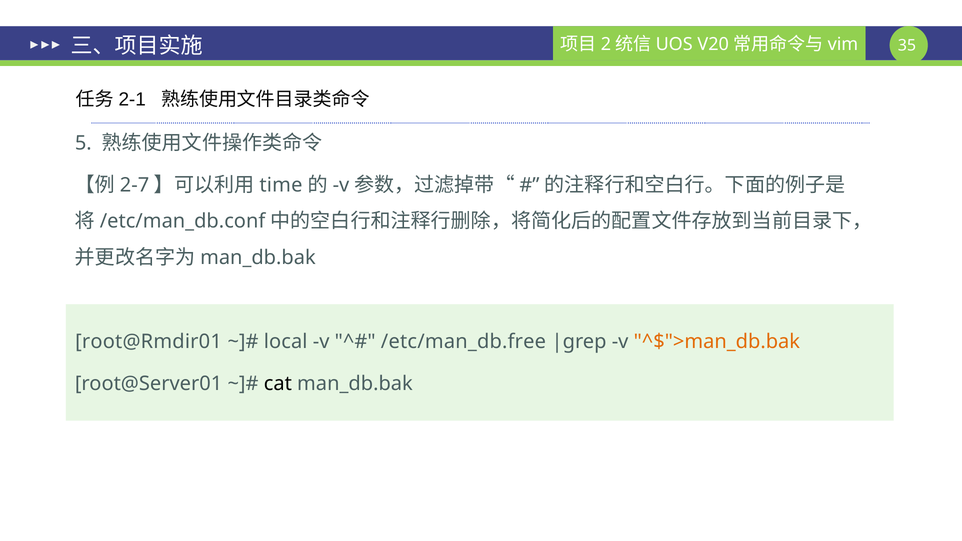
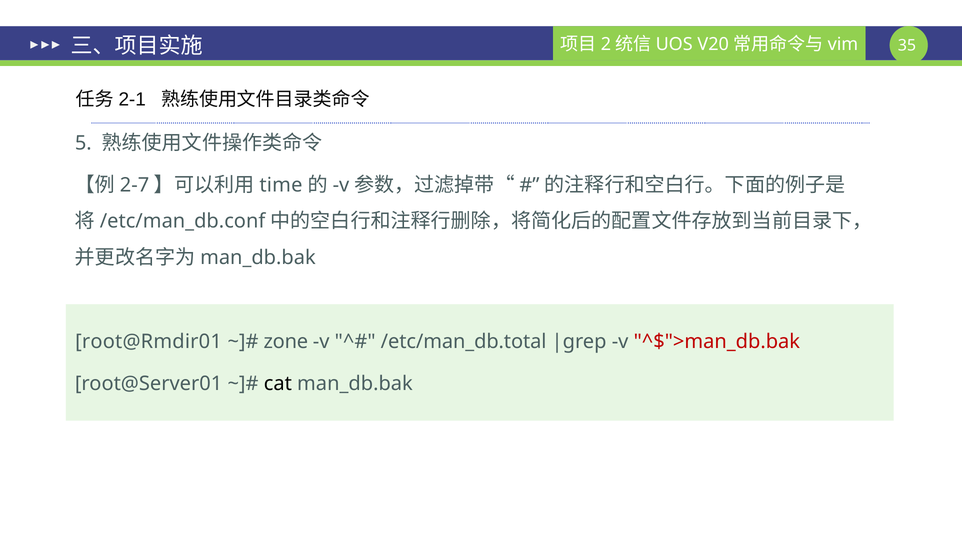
local: local -> zone
/etc/man_db.free: /etc/man_db.free -> /etc/man_db.total
^$">man_db.bak colour: orange -> red
